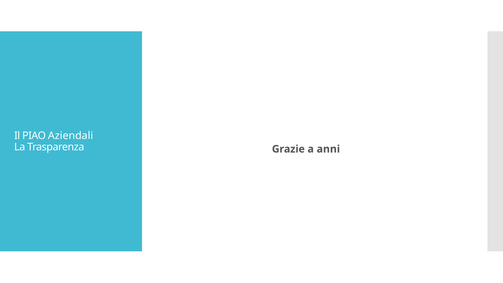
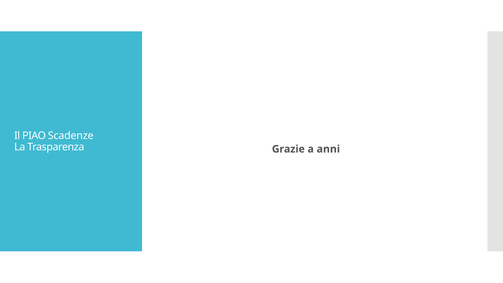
Aziendali: Aziendali -> Scadenze
